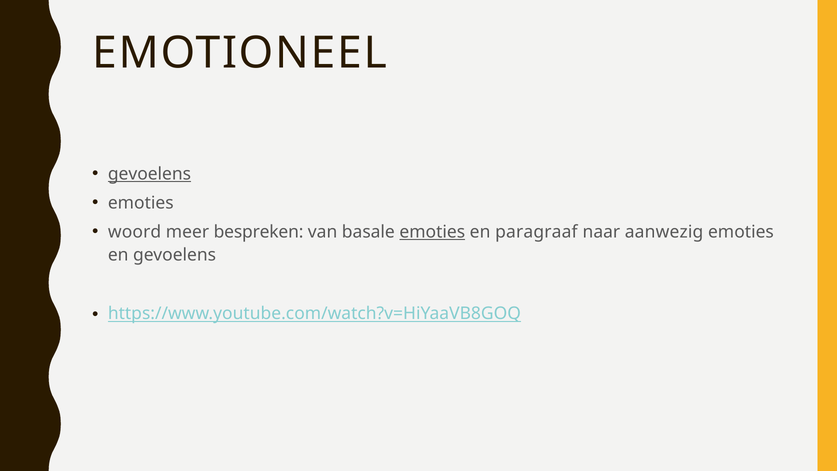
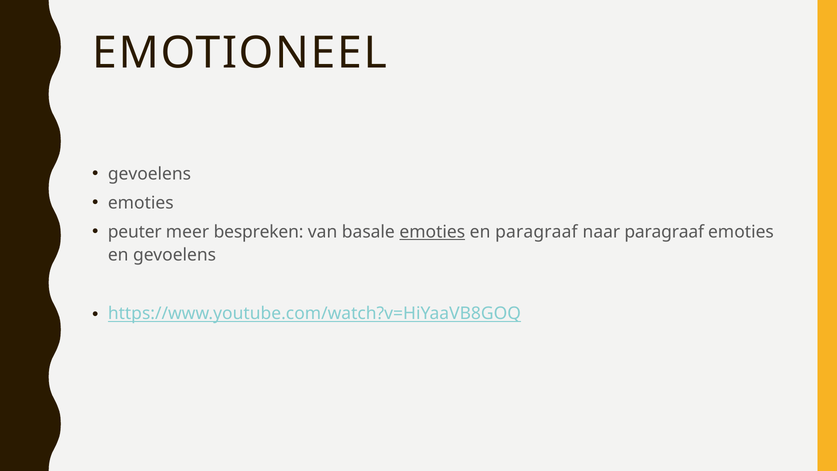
gevoelens at (149, 174) underline: present -> none
woord: woord -> peuter
naar aanwezig: aanwezig -> paragraaf
